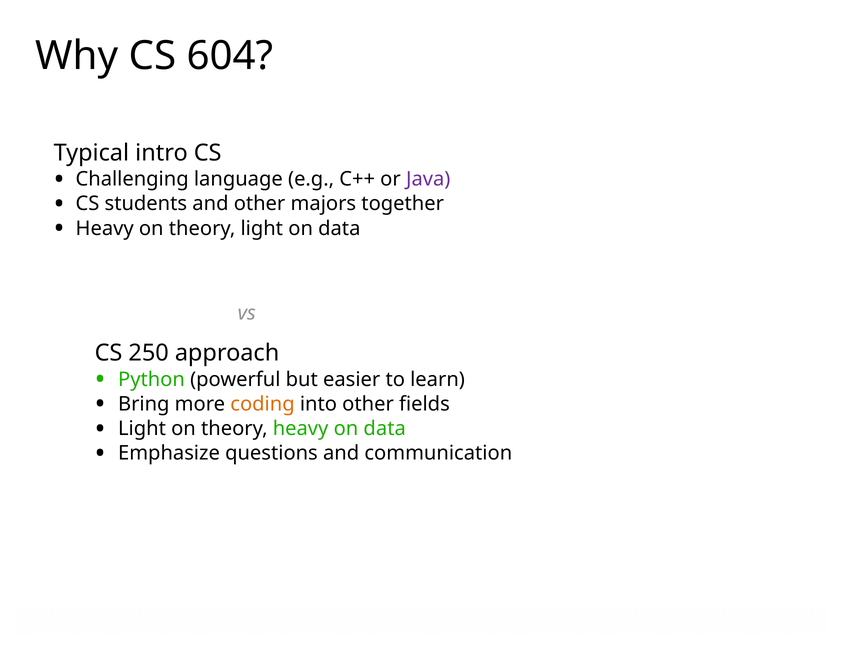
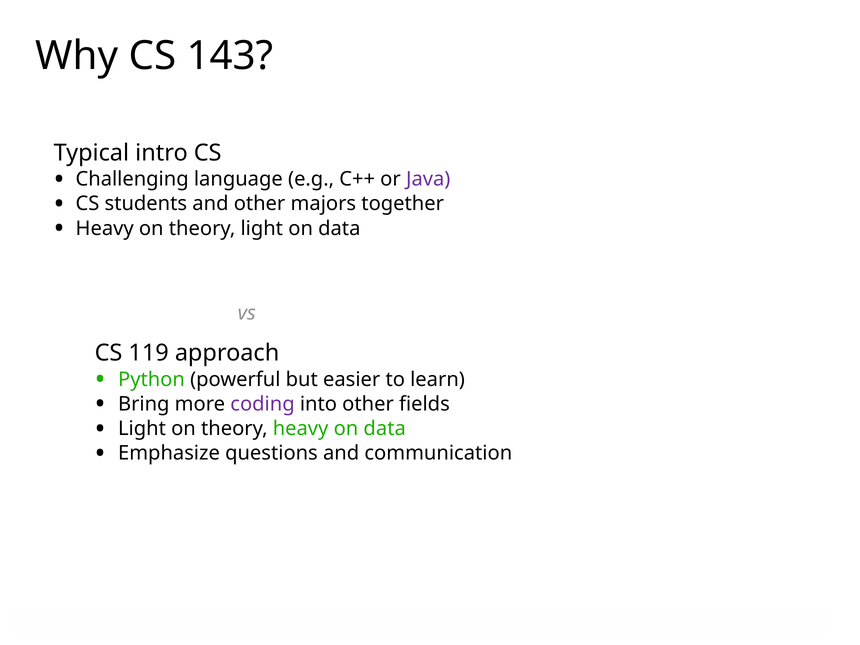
604: 604 -> 143
250: 250 -> 119
coding colour: orange -> purple
